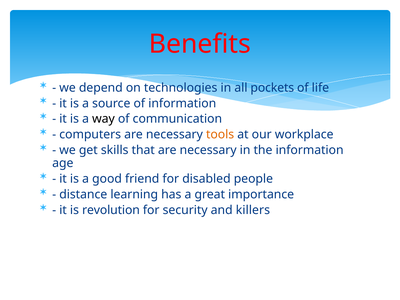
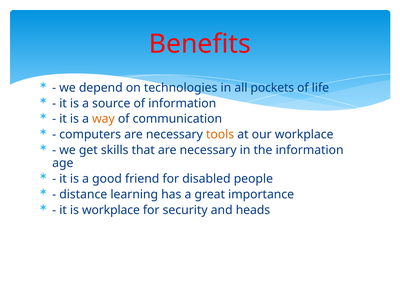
way colour: black -> orange
is revolution: revolution -> workplace
killers: killers -> heads
